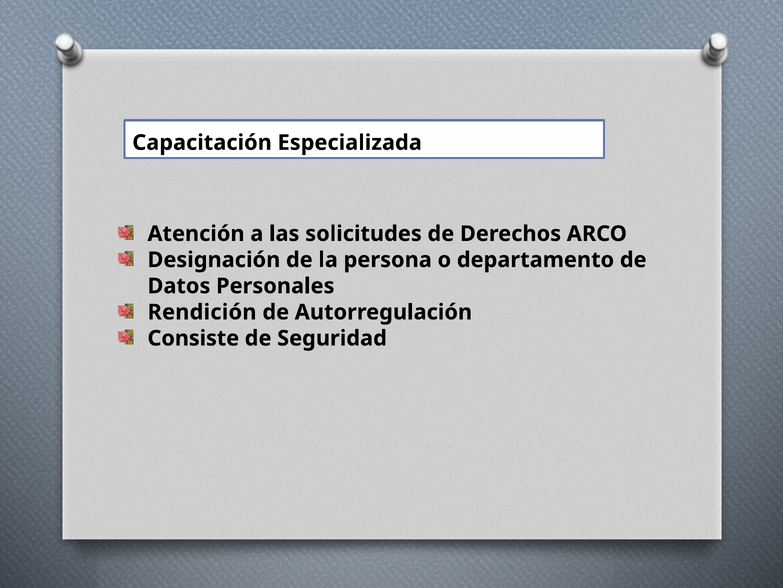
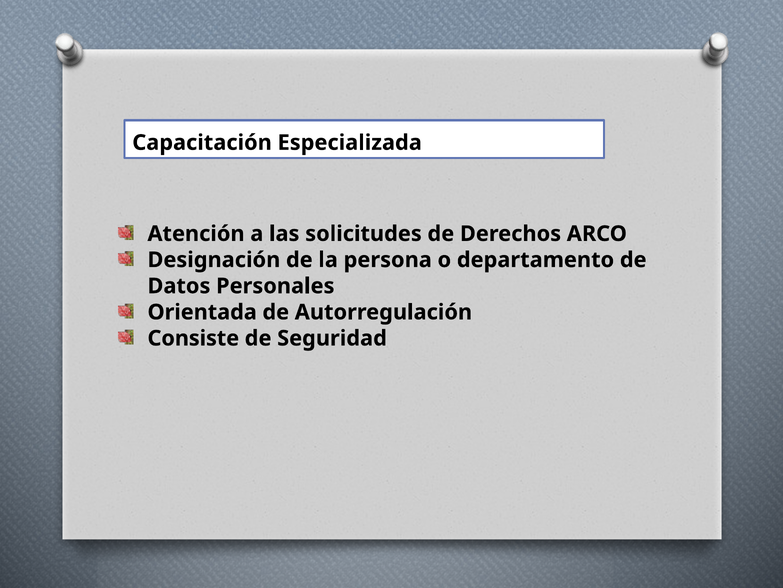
Rendición: Rendición -> Orientada
